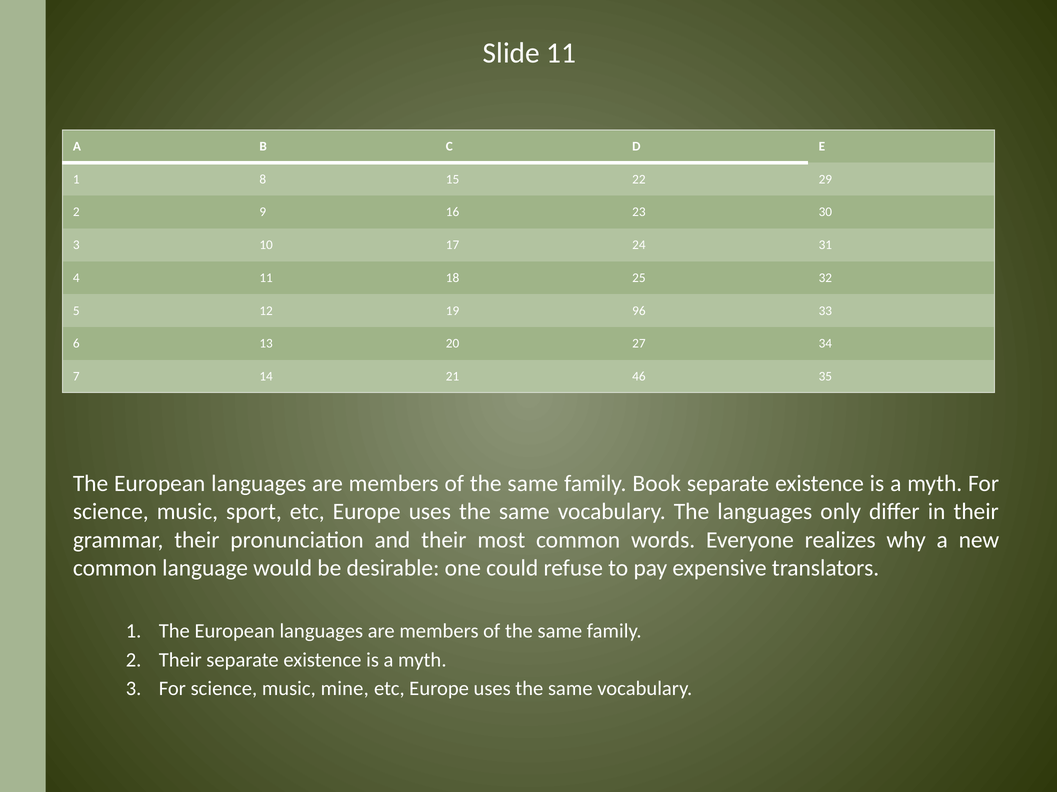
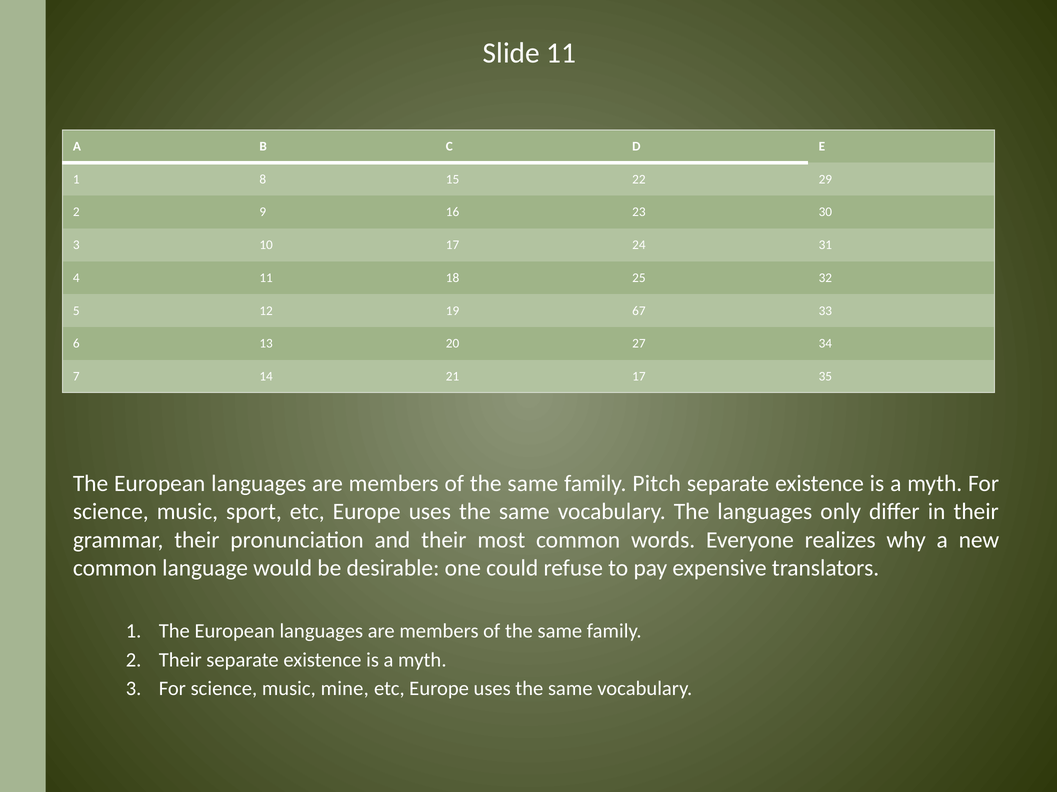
96: 96 -> 67
21 46: 46 -> 17
Book: Book -> Pitch
